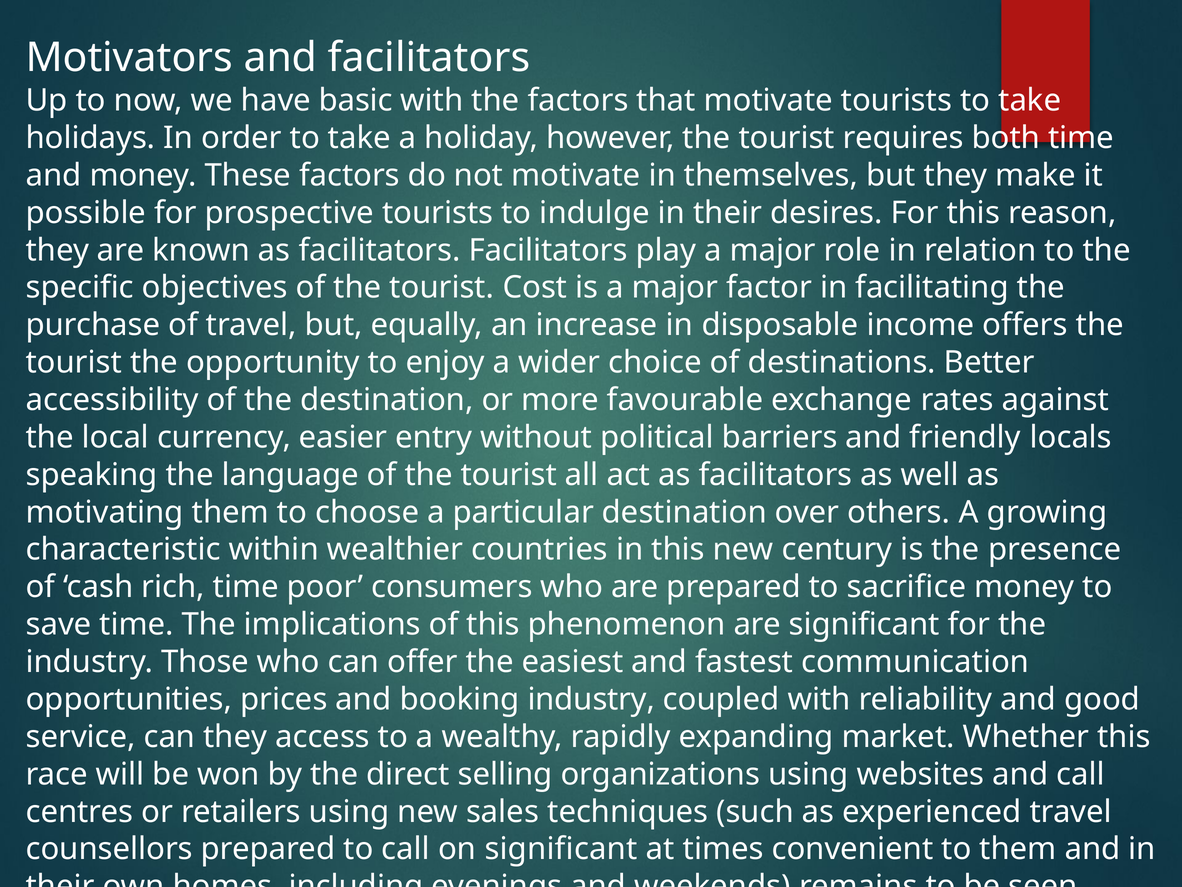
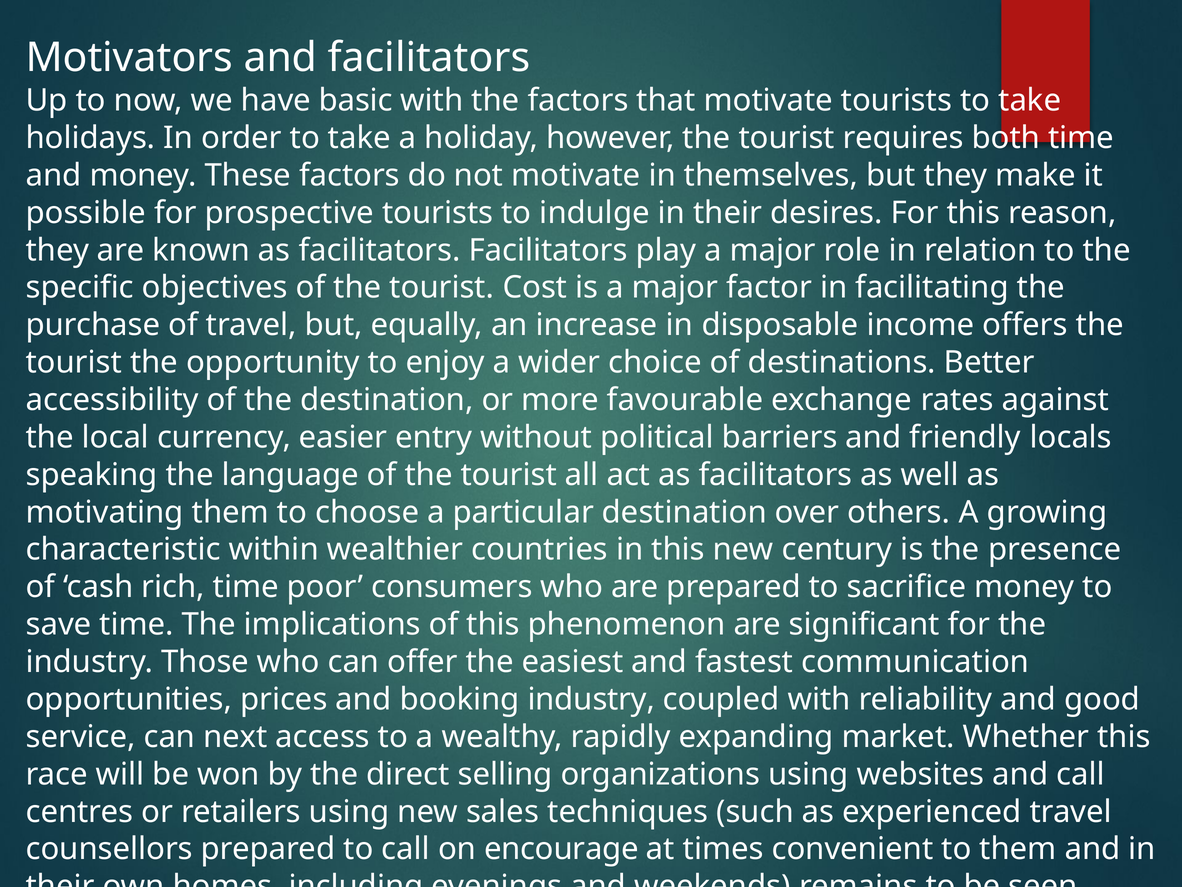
can they: they -> next
on significant: significant -> encourage
